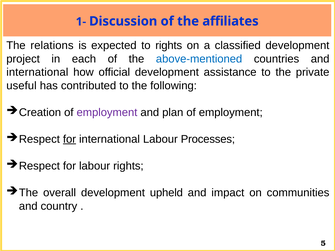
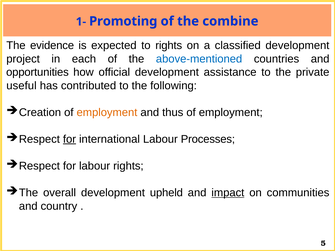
Discussion: Discussion -> Promoting
affiliates: affiliates -> combine
relations: relations -> evidence
international at (37, 72): international -> opportunities
employment at (107, 112) colour: purple -> orange
plan: plan -> thus
impact underline: none -> present
